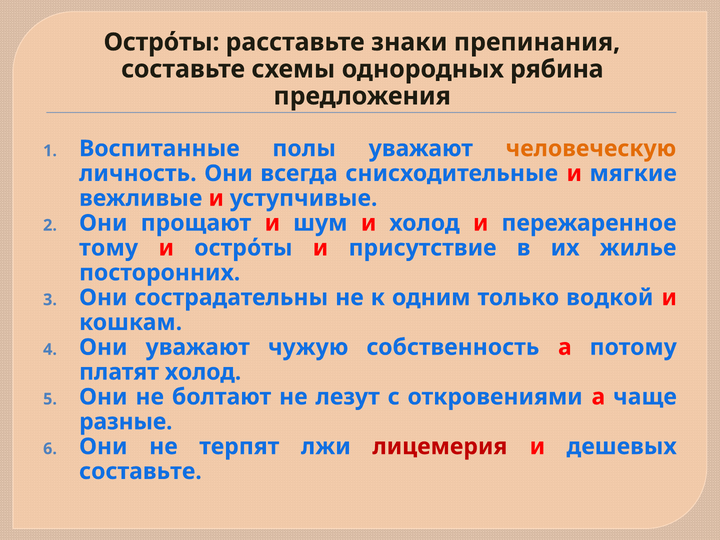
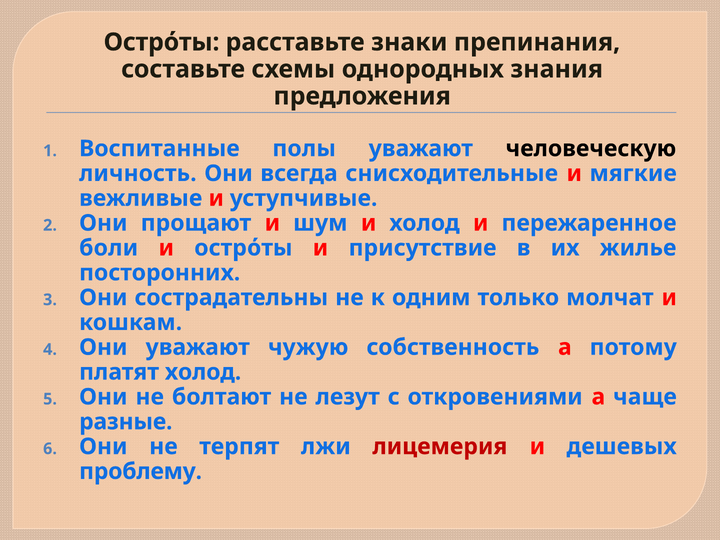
рябина: рябина -> знания
человеческую colour: orange -> black
тому: тому -> боли
водкой: водкой -> молчат
составьте at (140, 471): составьте -> проблему
